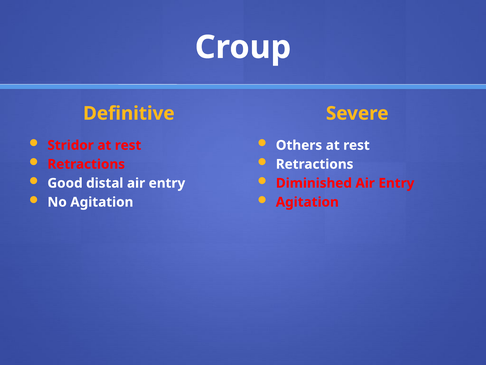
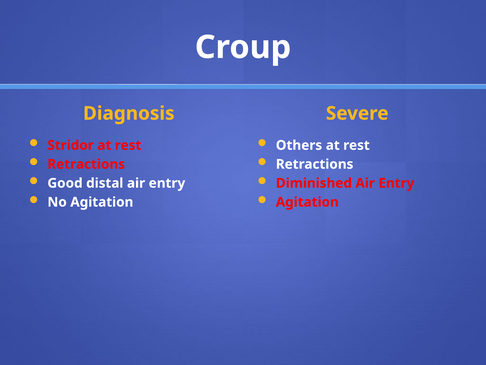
Definitive: Definitive -> Diagnosis
